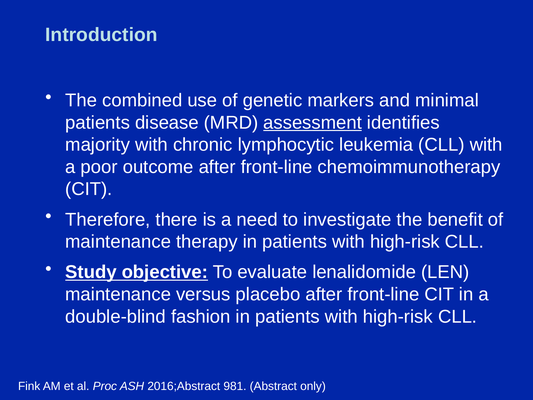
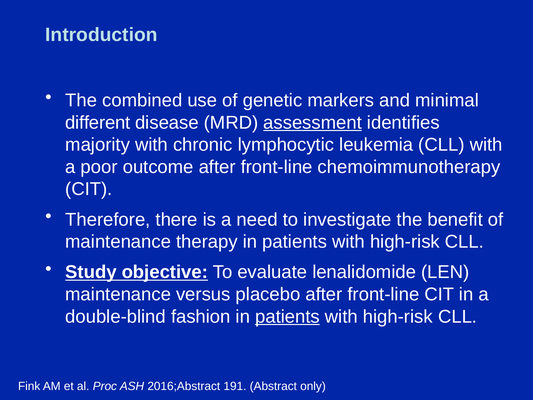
patients at (98, 122): patients -> different
patients at (287, 316) underline: none -> present
981: 981 -> 191
